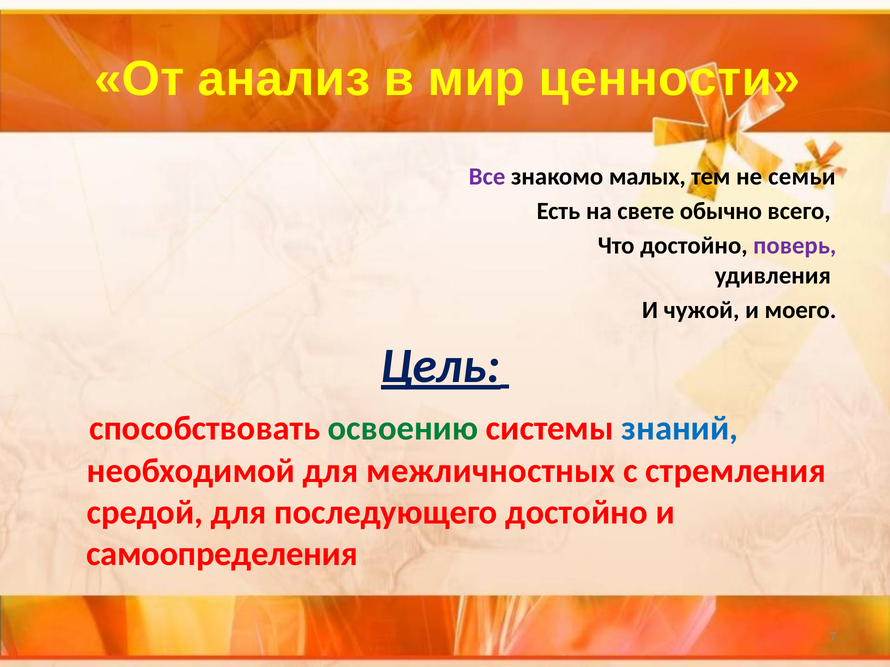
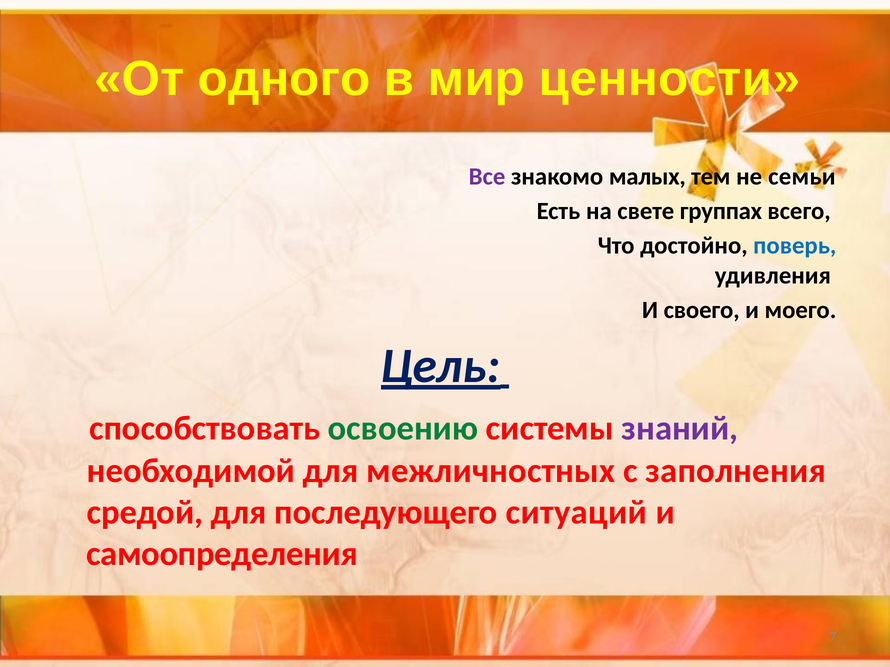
анализ: анализ -> одного
обычно: обычно -> группах
поверь colour: purple -> blue
чужой: чужой -> своего
знаний colour: blue -> purple
стремления: стремления -> заполнения
последующего достойно: достойно -> ситуаций
